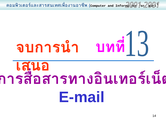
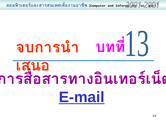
E-mail underline: none -> present
